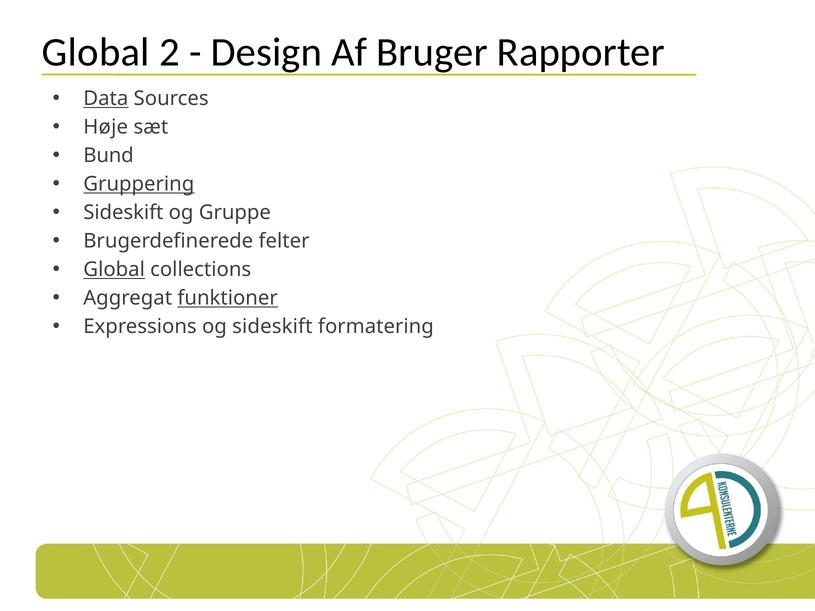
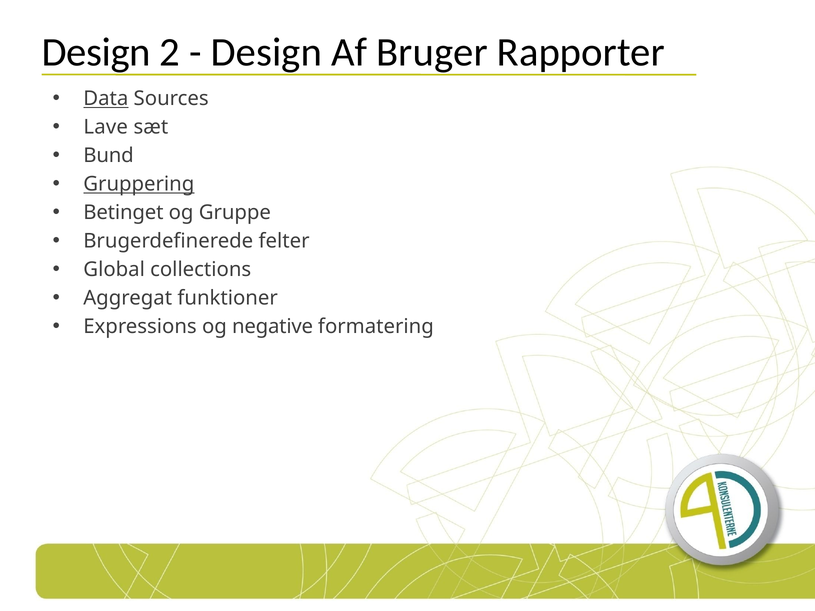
Global at (96, 53): Global -> Design
Høje: Høje -> Lave
Sideskift at (123, 213): Sideskift -> Betinget
Global at (114, 270) underline: present -> none
funktioner underline: present -> none
og sideskift: sideskift -> negative
